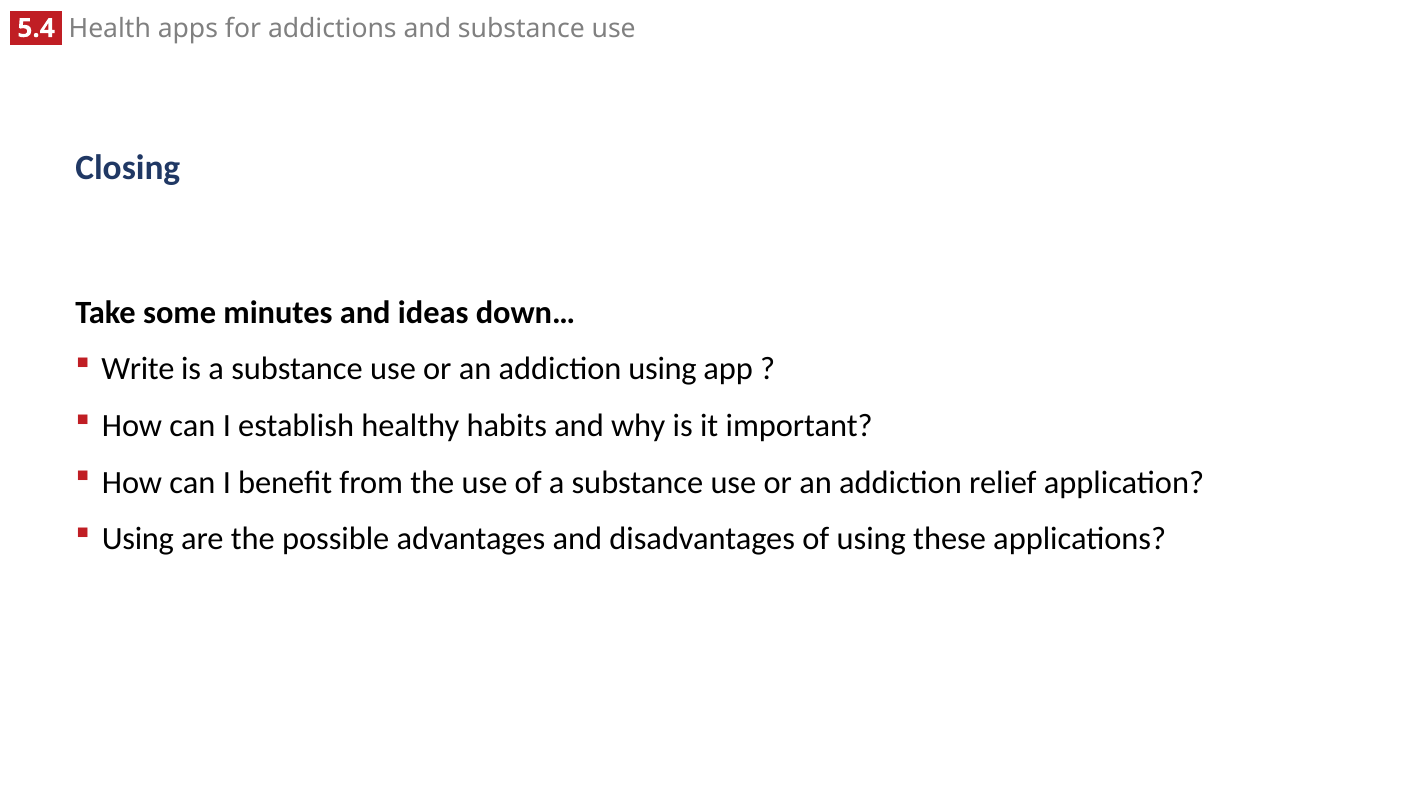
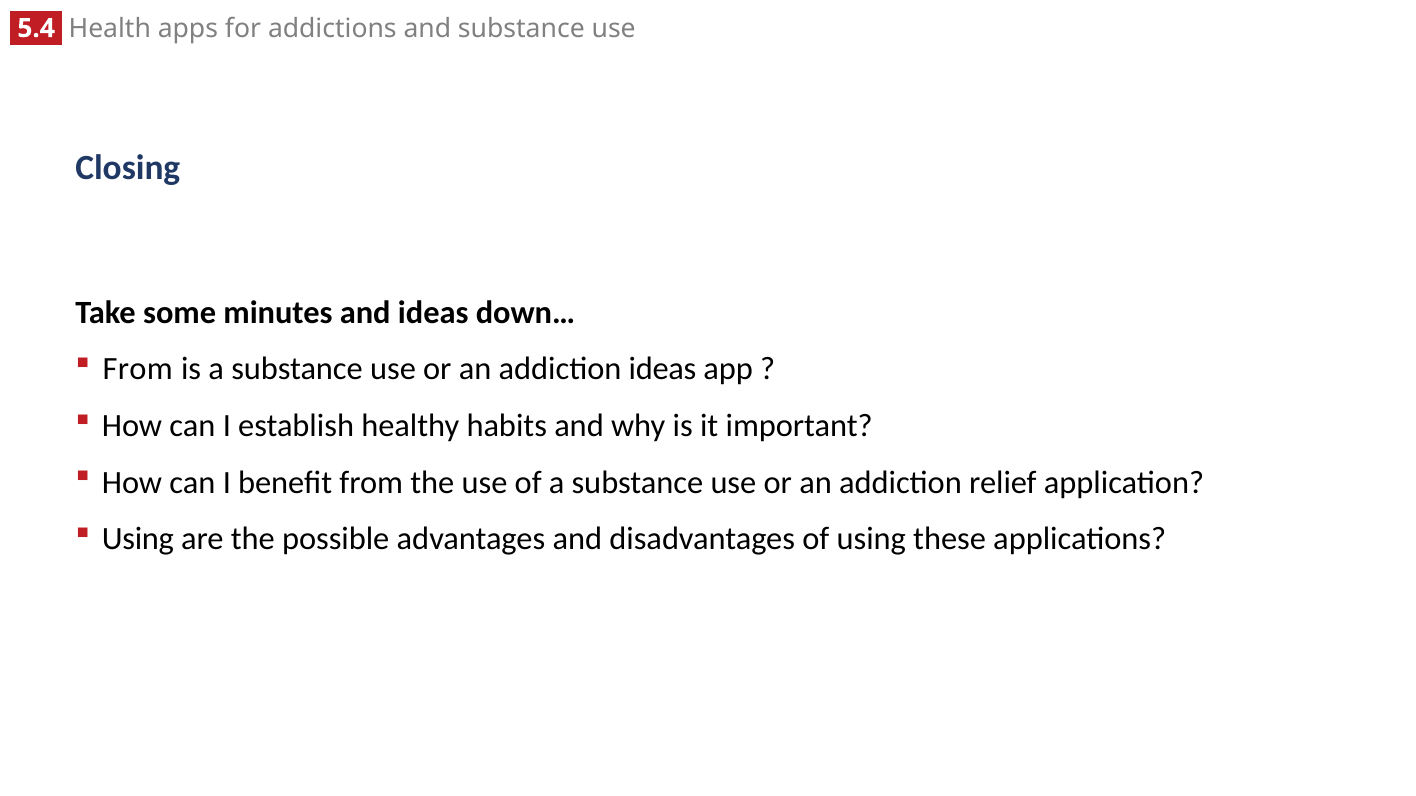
Write at (138, 369): Write -> From
addiction using: using -> ideas
